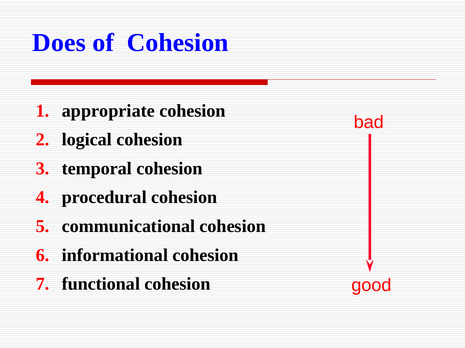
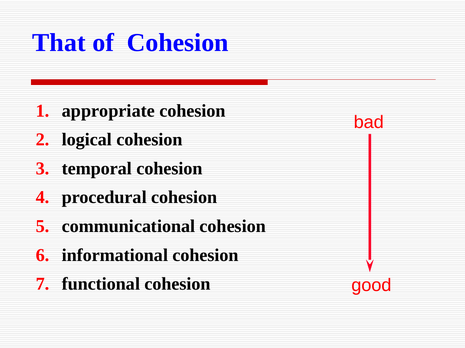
Does: Does -> That
